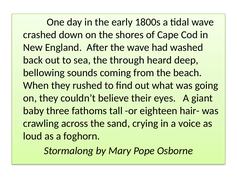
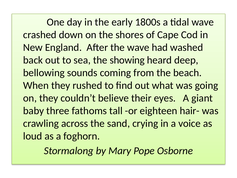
through: through -> showing
